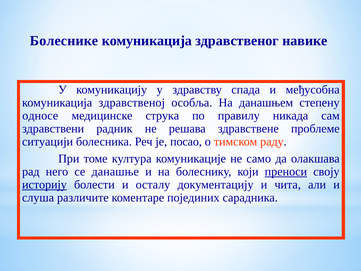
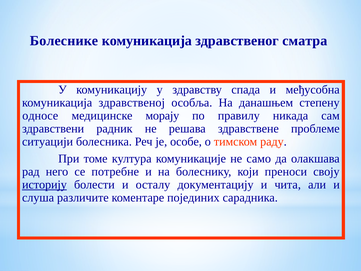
навике: навике -> сматра
струка: струка -> морају
посао: посао -> особе
данашње: данашње -> потребне
преноси underline: present -> none
